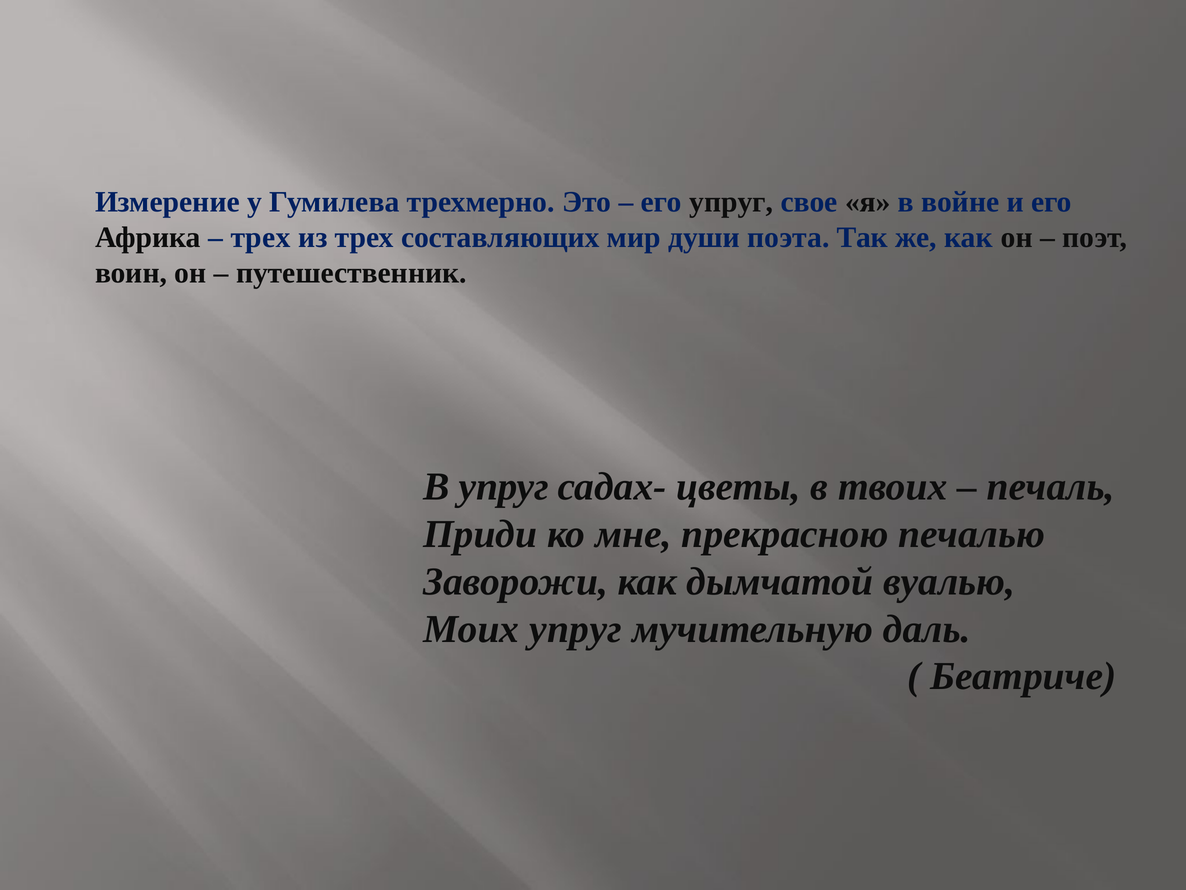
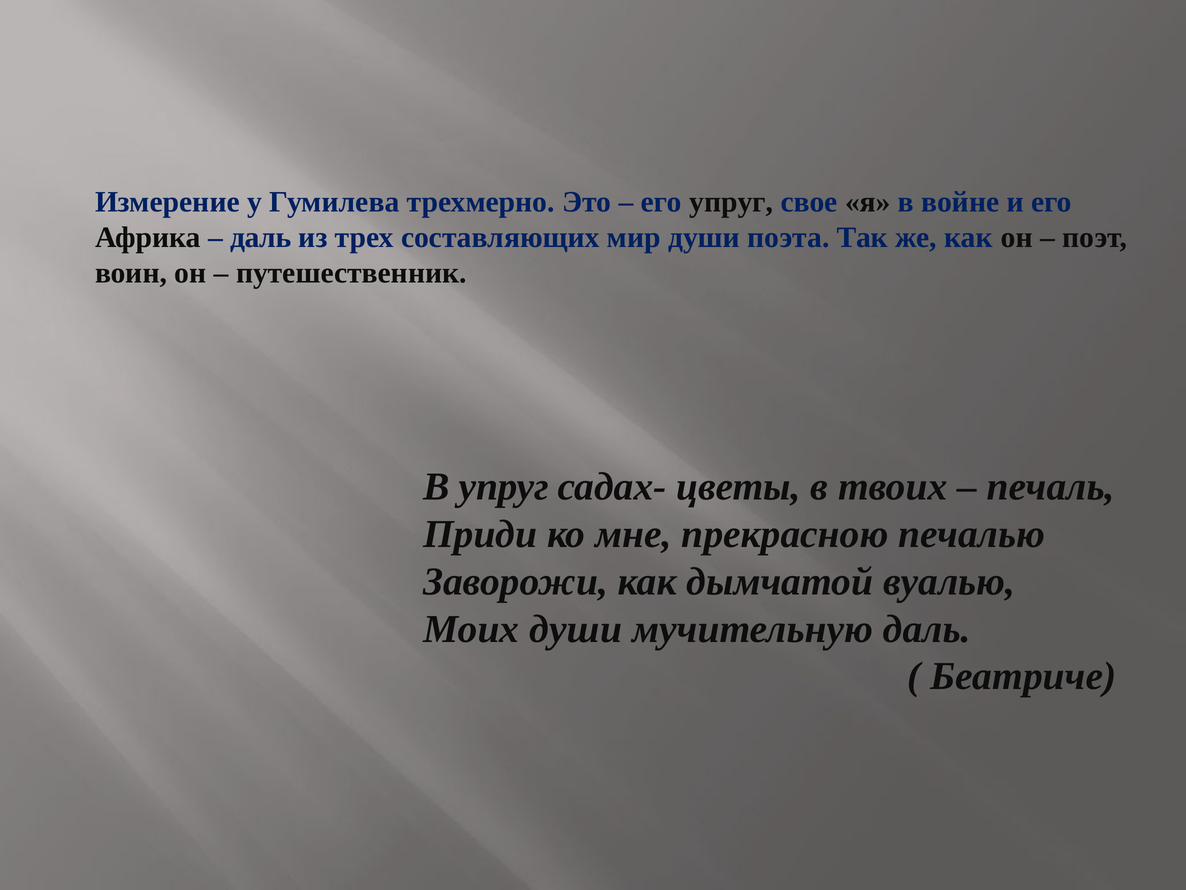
трех at (261, 237): трех -> даль
Моих упруг: упруг -> души
